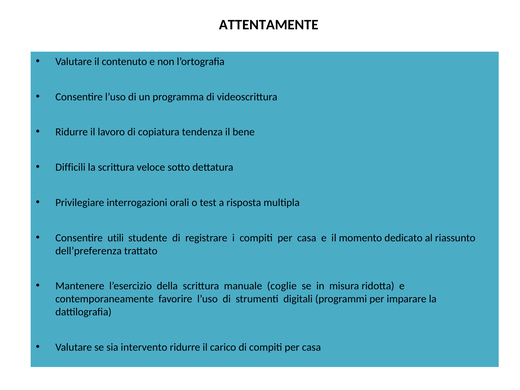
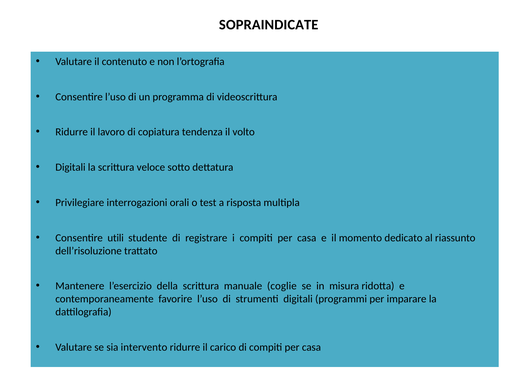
ATTENTAMENTE: ATTENTAMENTE -> SOPRAINDICATE
bene: bene -> volto
Difficili at (70, 167): Difficili -> Digitali
dell’preferenza: dell’preferenza -> dell’risoluzione
